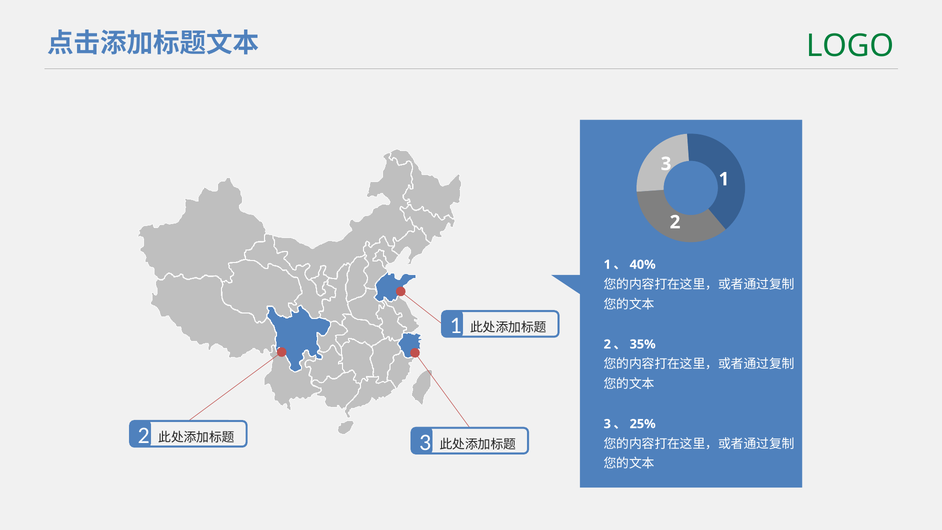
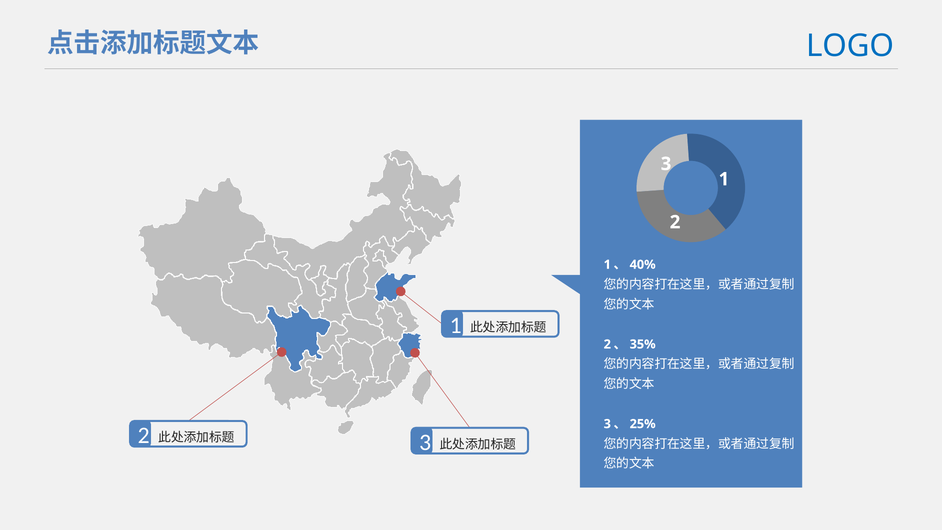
LOGO colour: green -> blue
